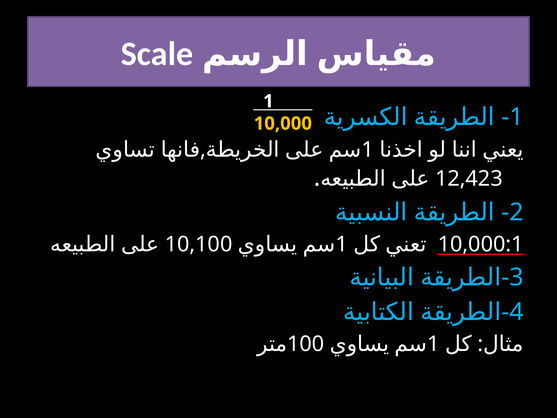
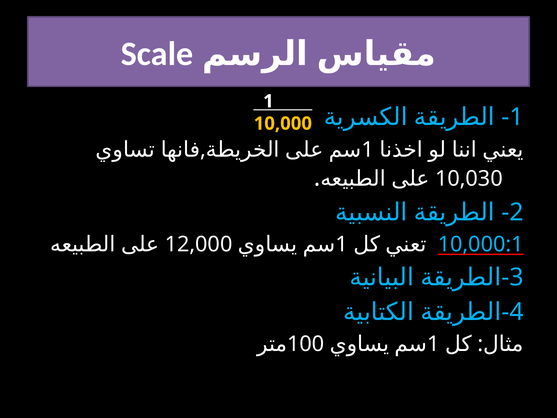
12,423: 12,423 -> 10,030
10,100: 10,100 -> 12,000
10,000:1 colour: white -> light blue
